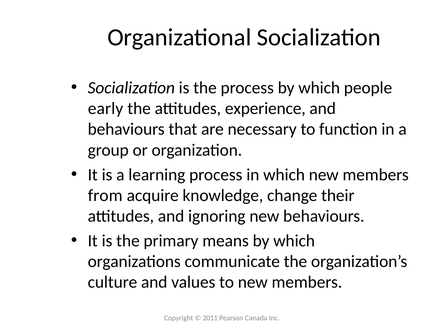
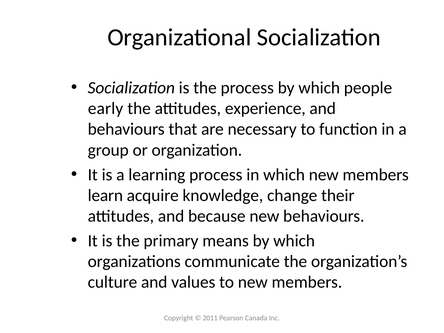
from: from -> learn
ignoring: ignoring -> because
